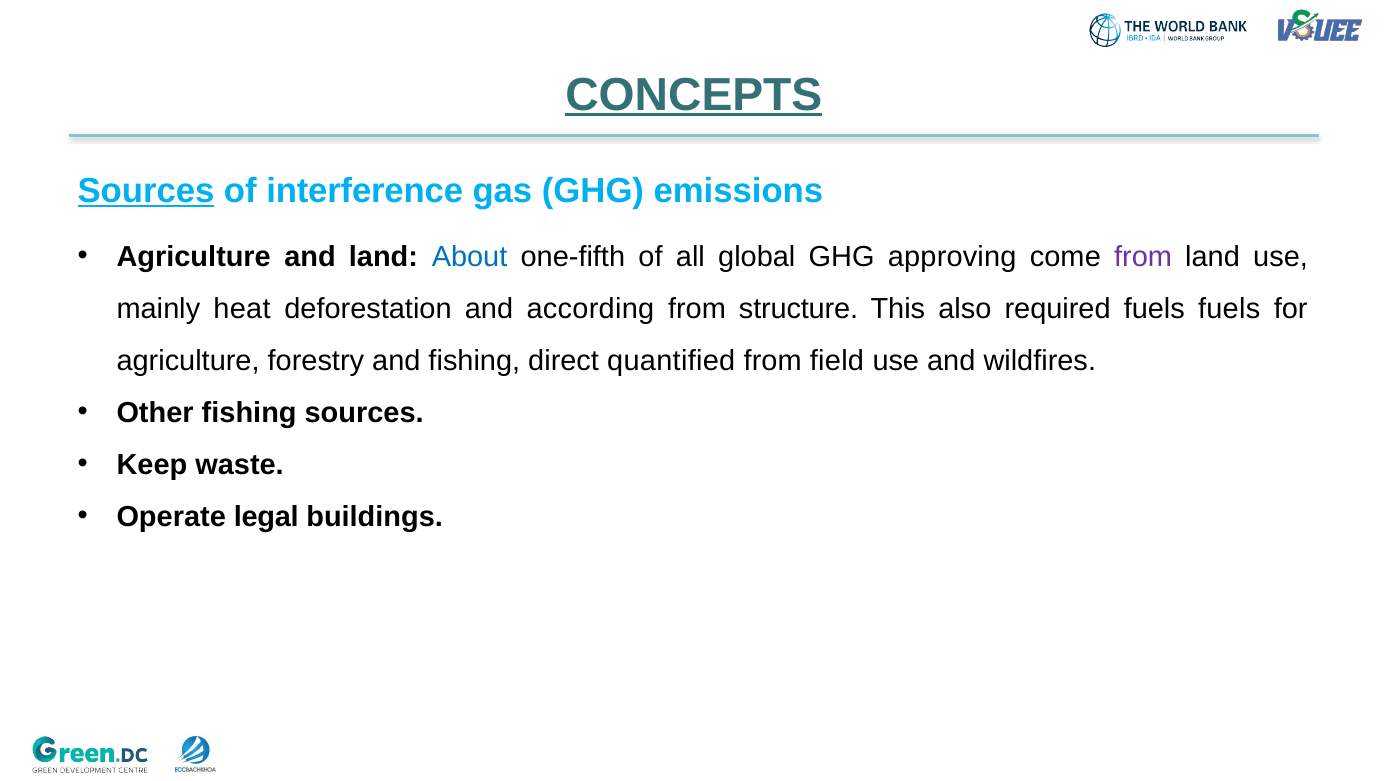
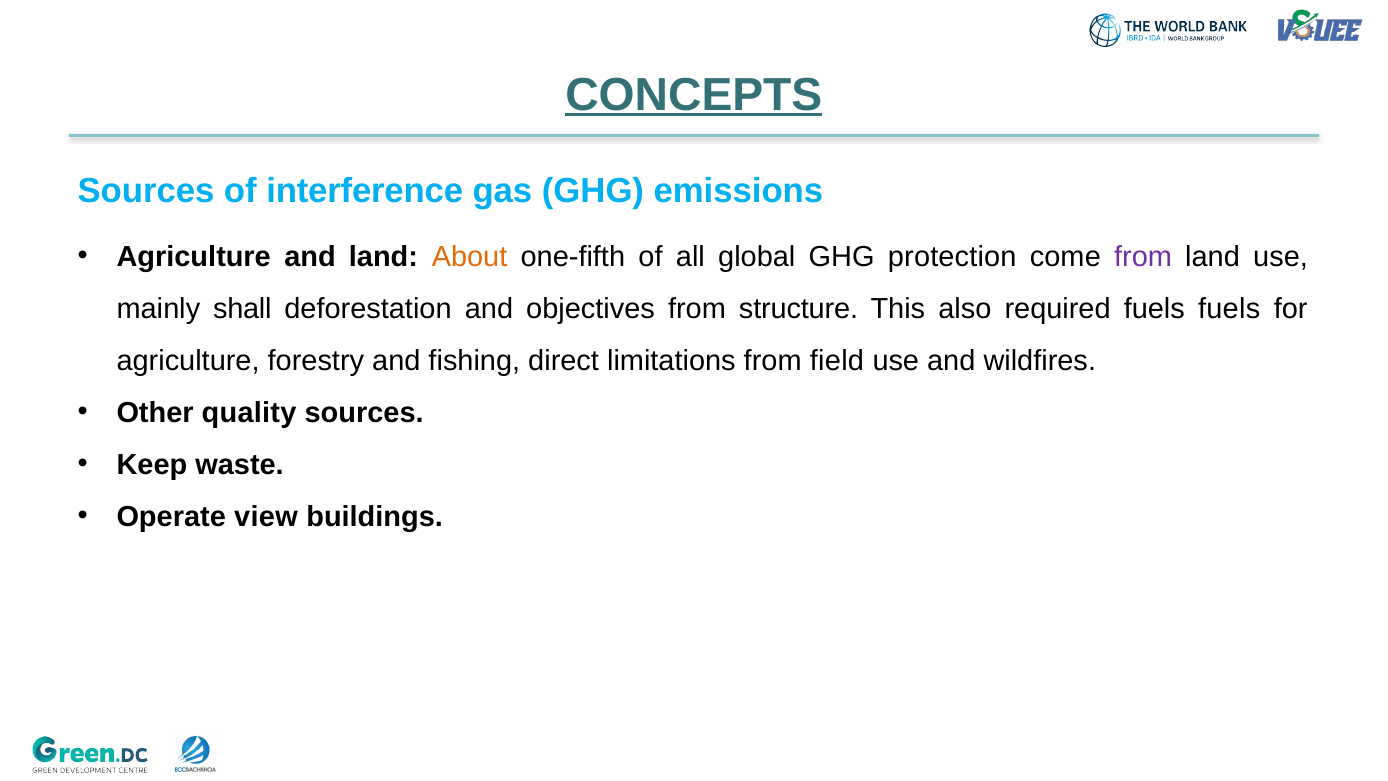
Sources at (146, 191) underline: present -> none
About colour: blue -> orange
approving: approving -> protection
heat: heat -> shall
according: according -> objectives
quantified: quantified -> limitations
Other fishing: fishing -> quality
legal: legal -> view
